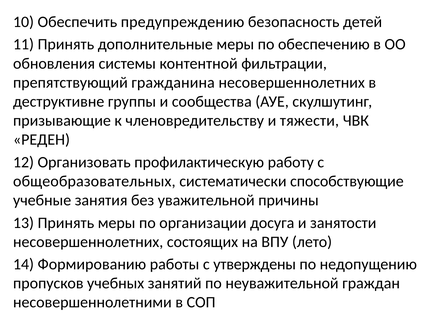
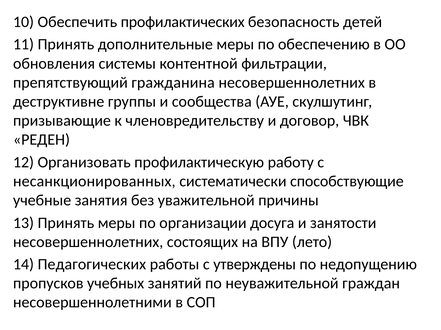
предупреждению: предупреждению -> профилактических
тяжести: тяжести -> договор
общеобразовательных: общеобразовательных -> несанкционированных
Формированию: Формированию -> Педагогических
